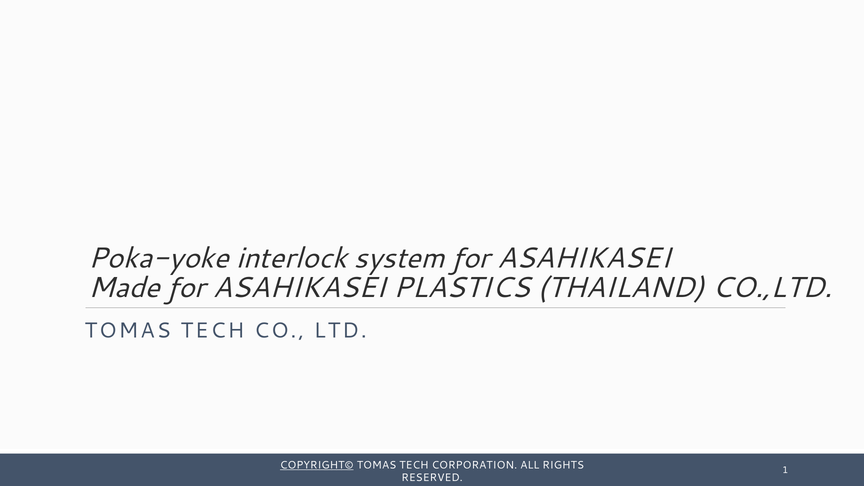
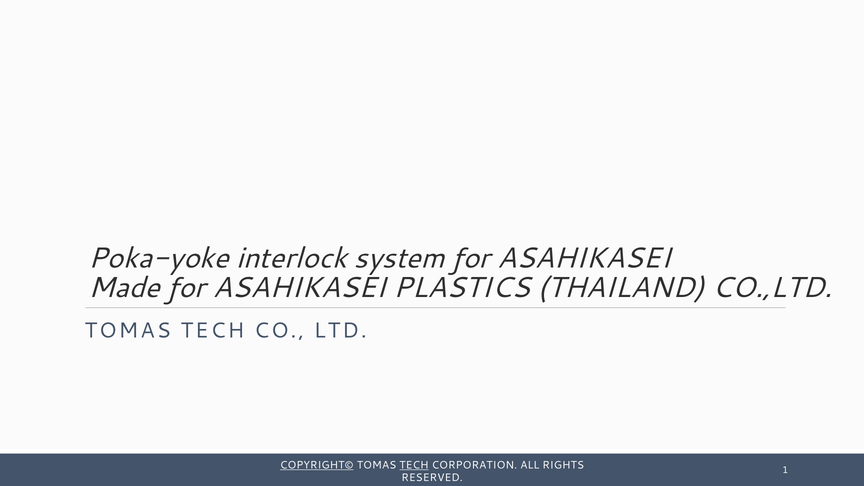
TECH at (414, 465) underline: none -> present
